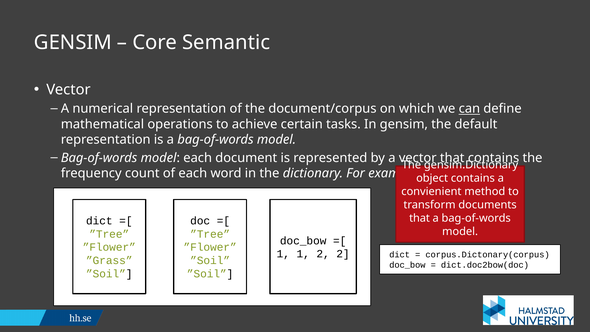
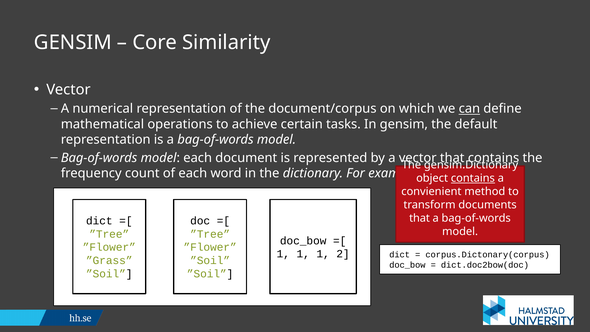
Semantic: Semantic -> Similarity
contains at (473, 178) underline: none -> present
1 1 2: 2 -> 1
